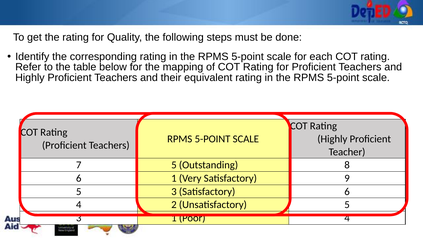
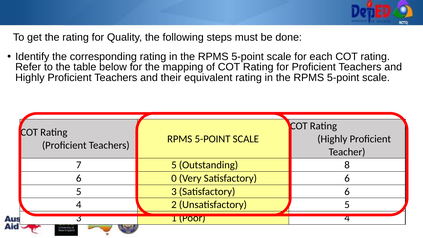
6 1: 1 -> 0
Very Satisfactory 9: 9 -> 6
